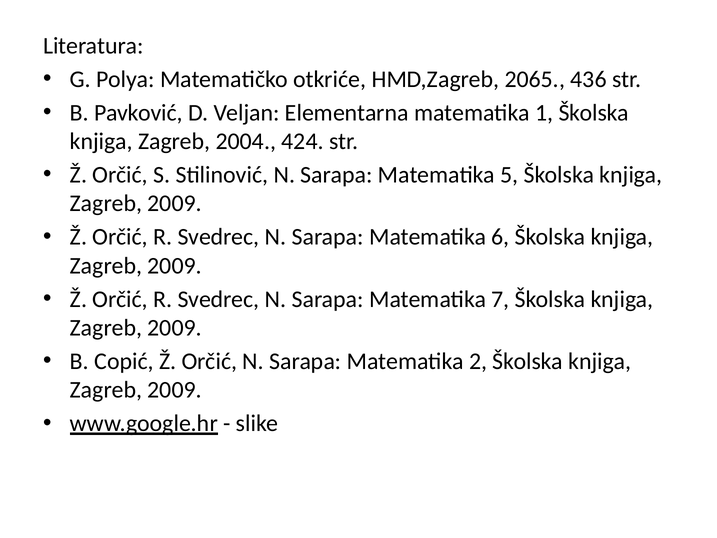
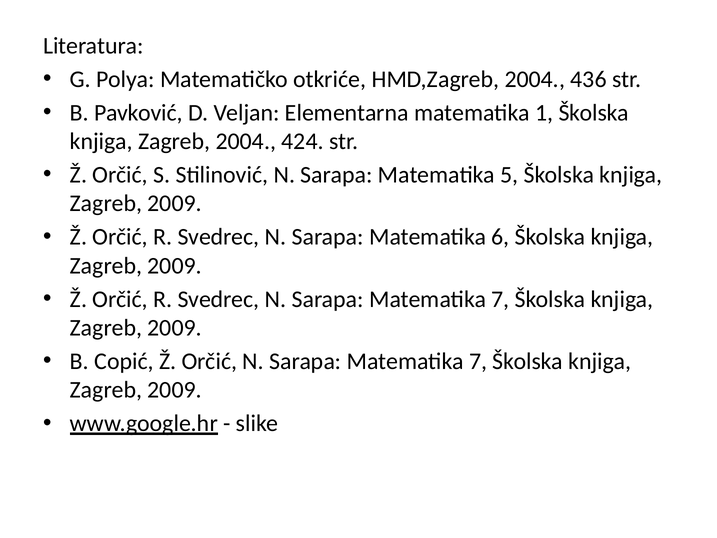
HMD,Zagreb 2065: 2065 -> 2004
2 at (478, 361): 2 -> 7
